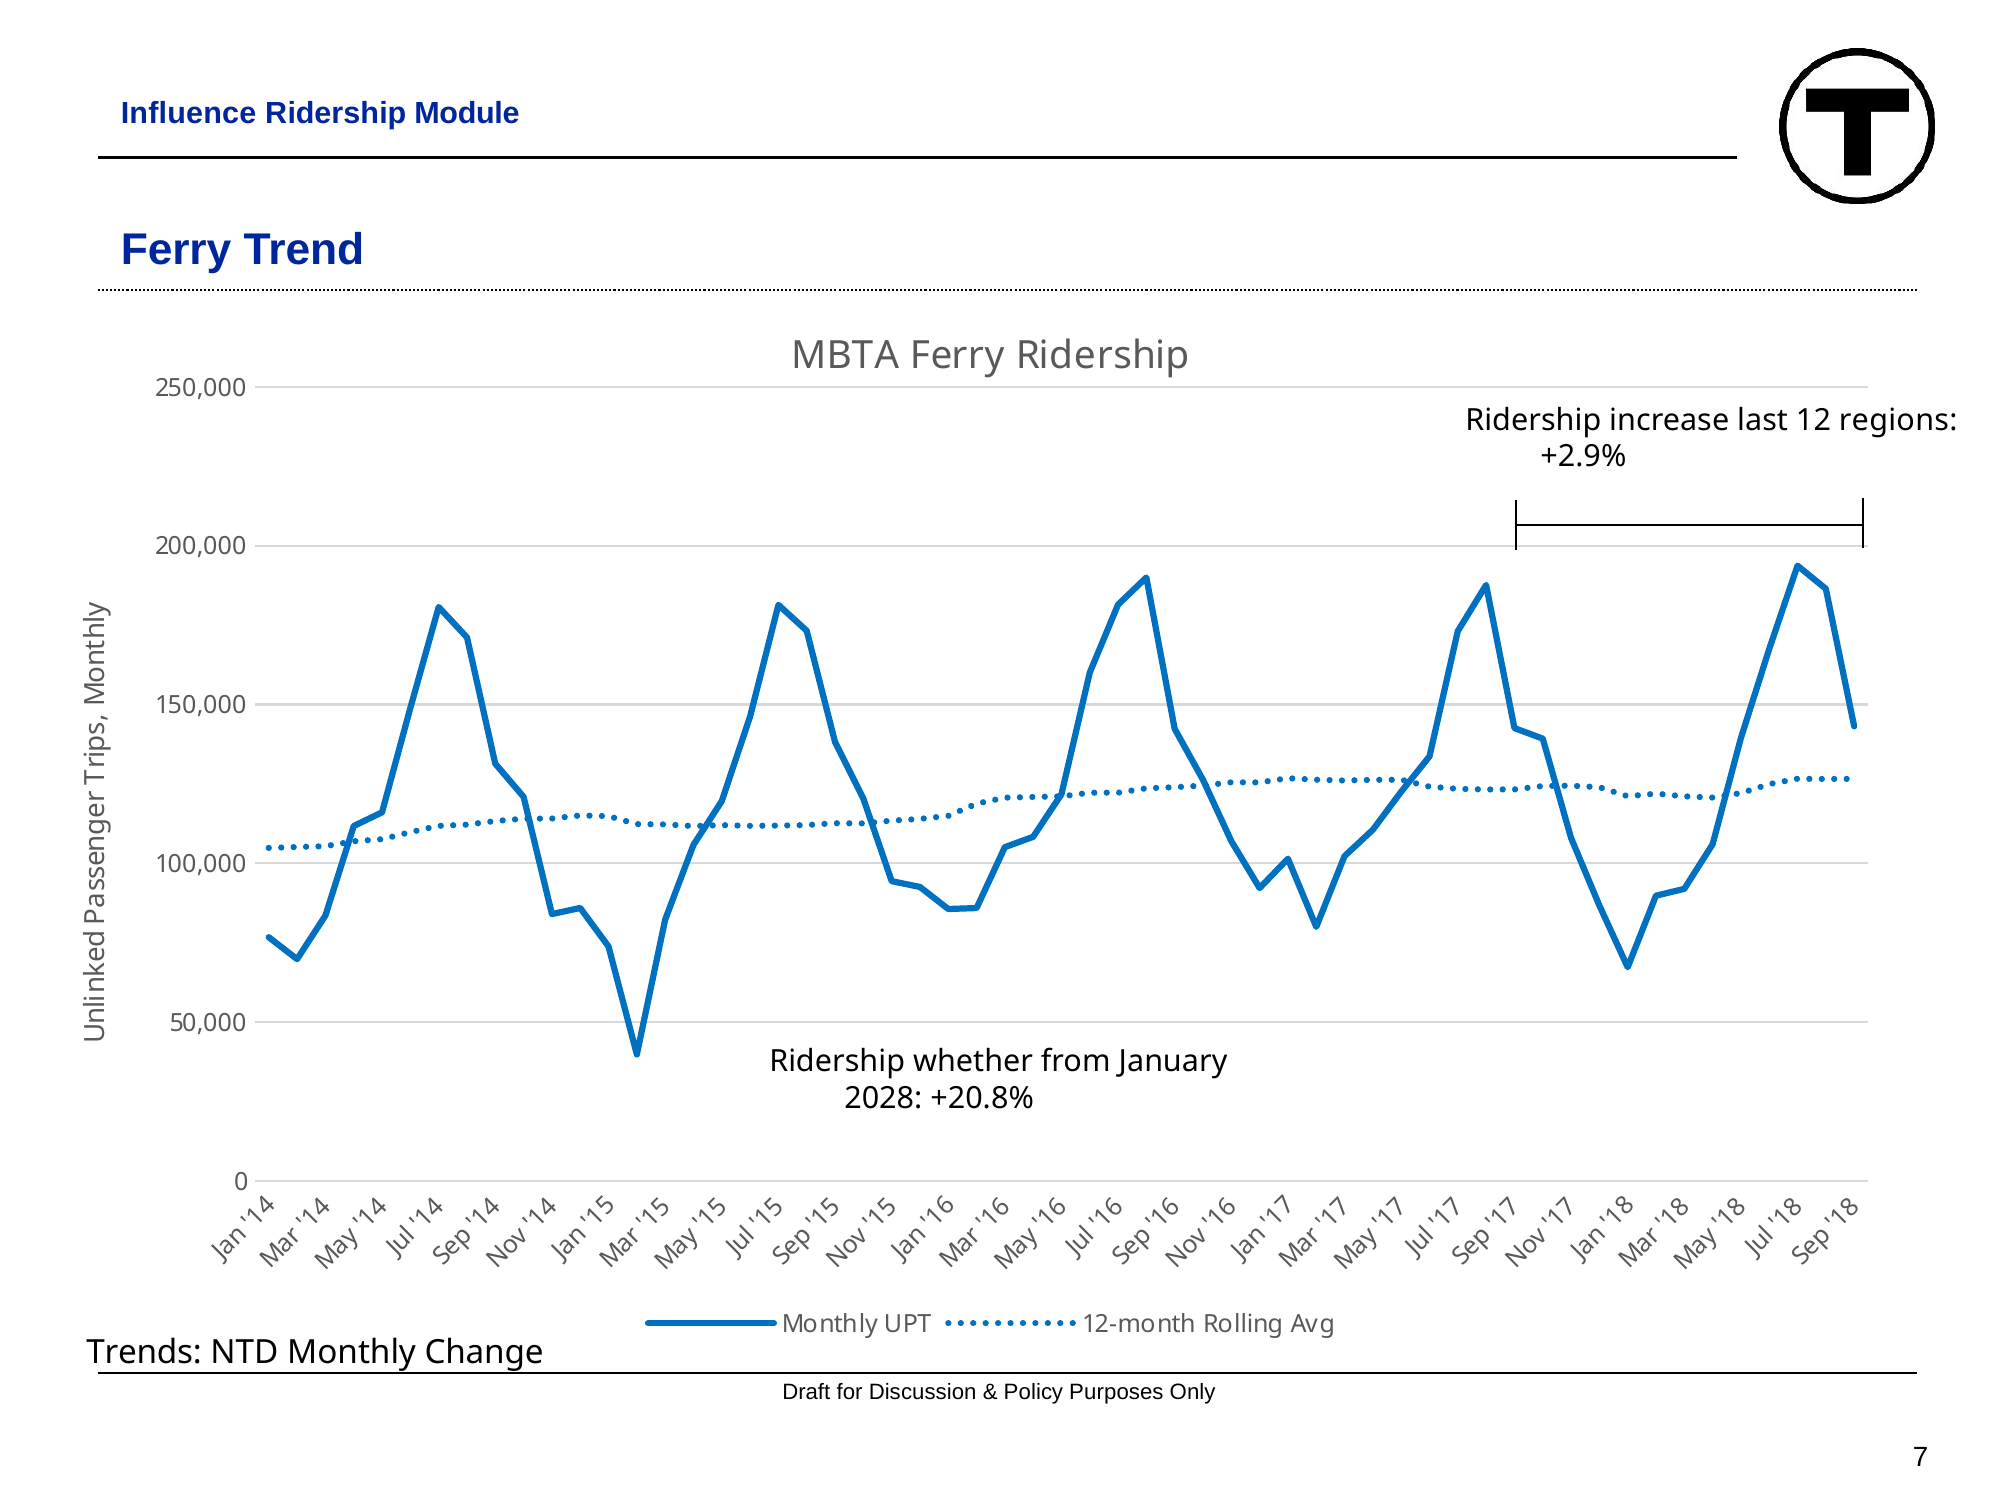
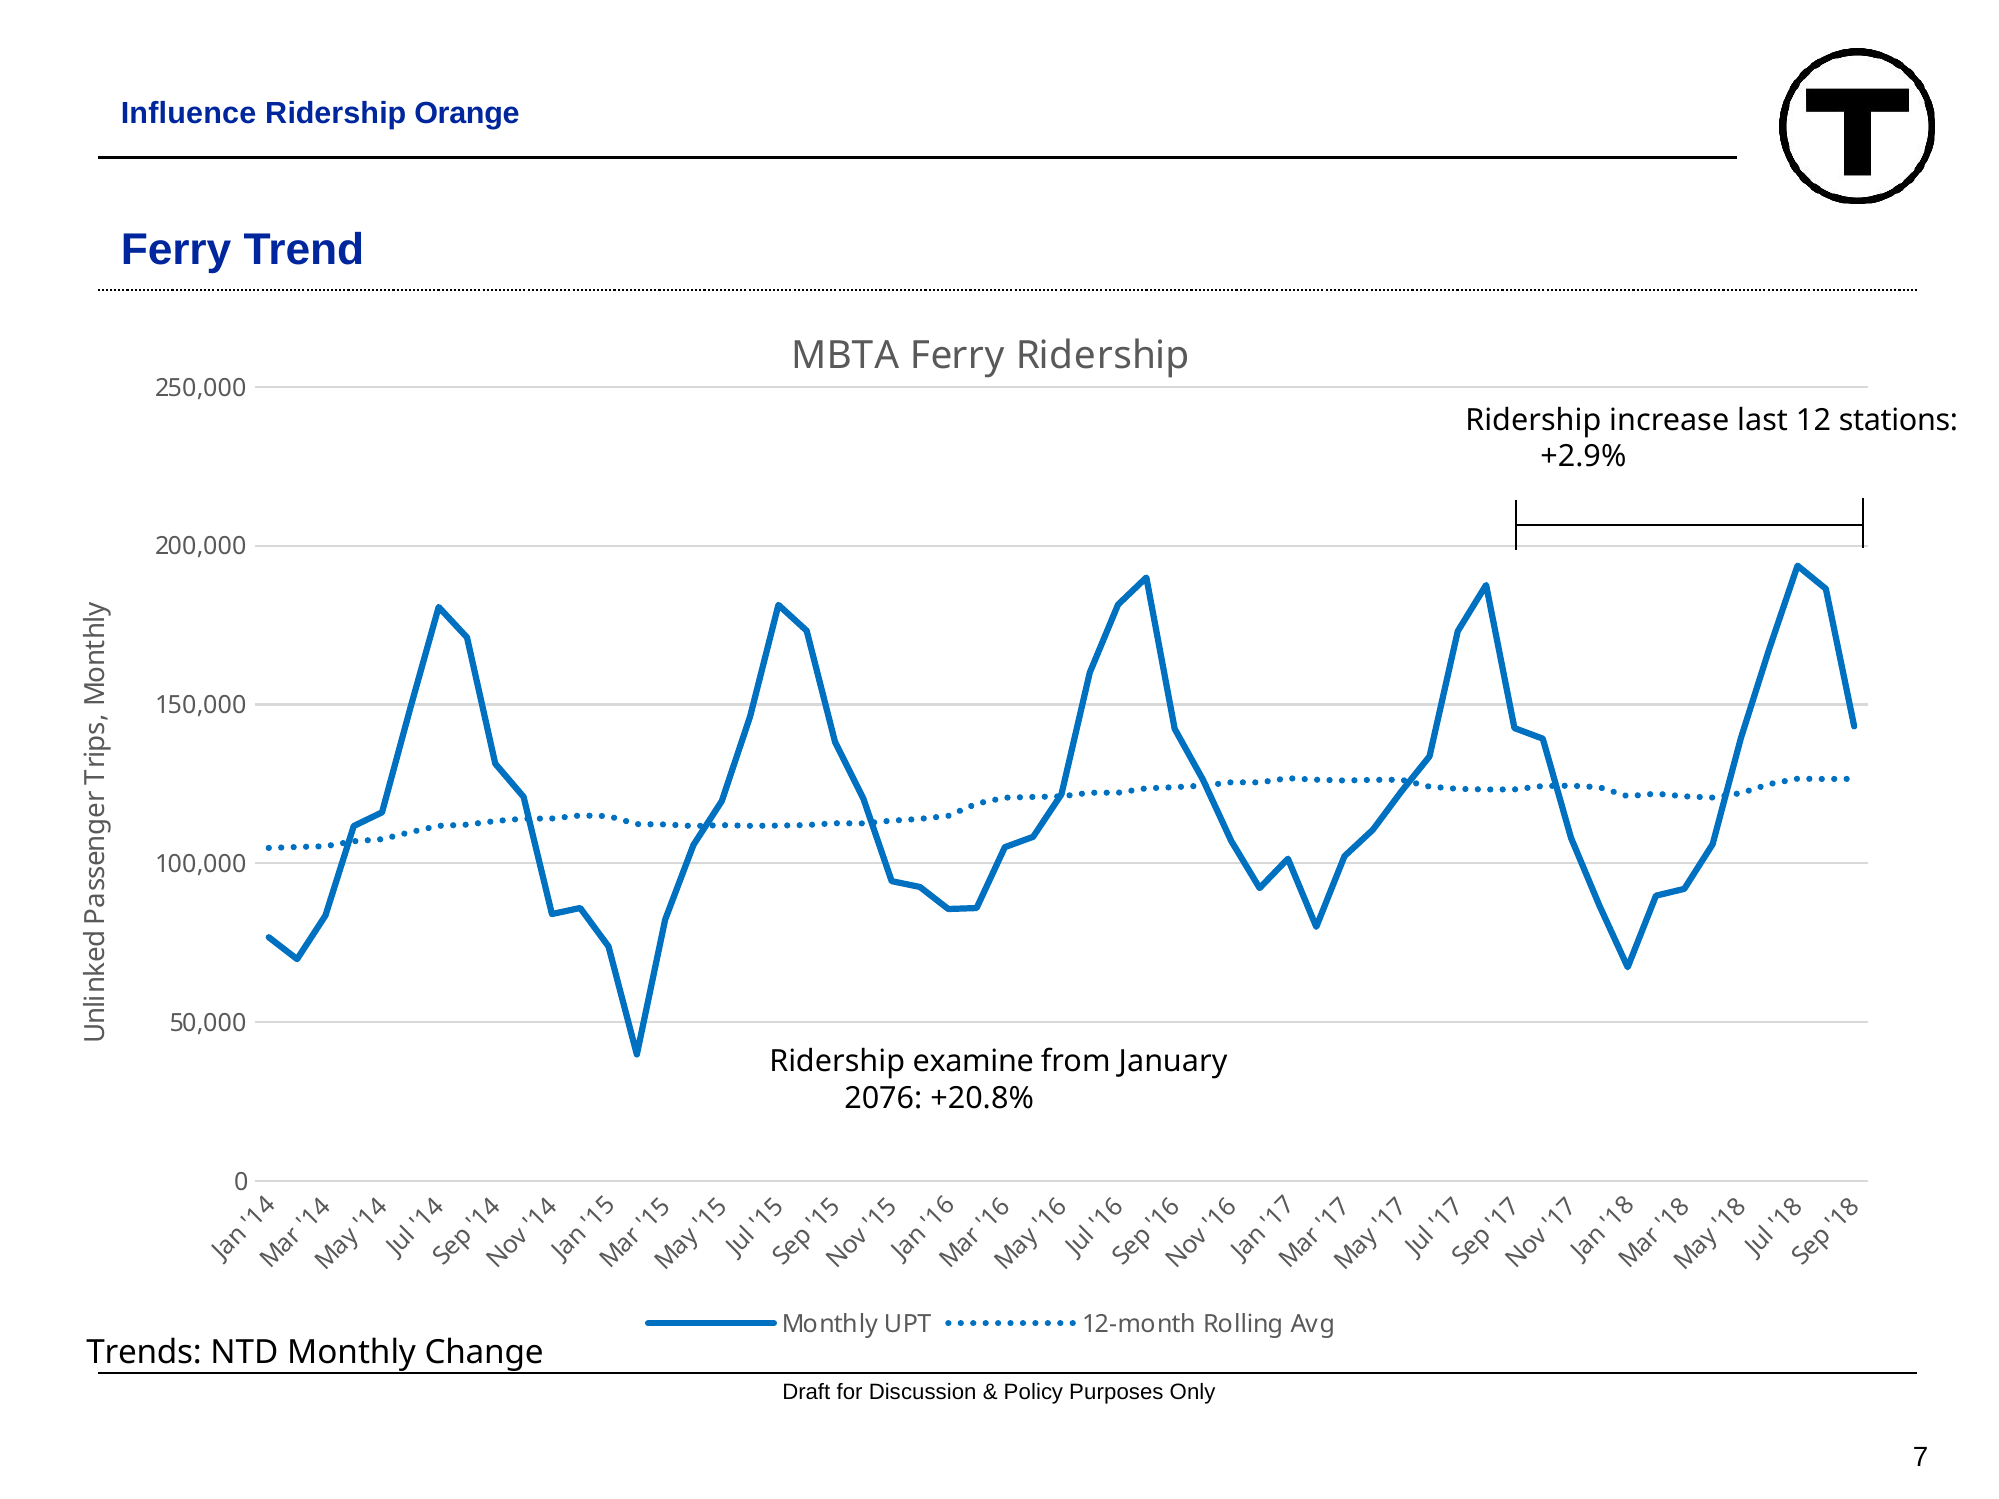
Module: Module -> Orange
regions: regions -> stations
whether: whether -> examine
2028: 2028 -> 2076
